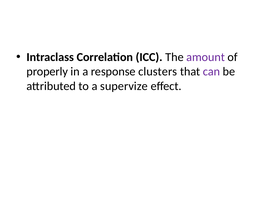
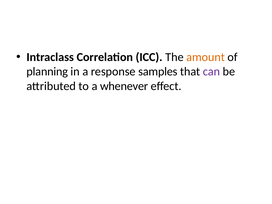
amount colour: purple -> orange
properly: properly -> planning
clusters: clusters -> samples
supervize: supervize -> whenever
